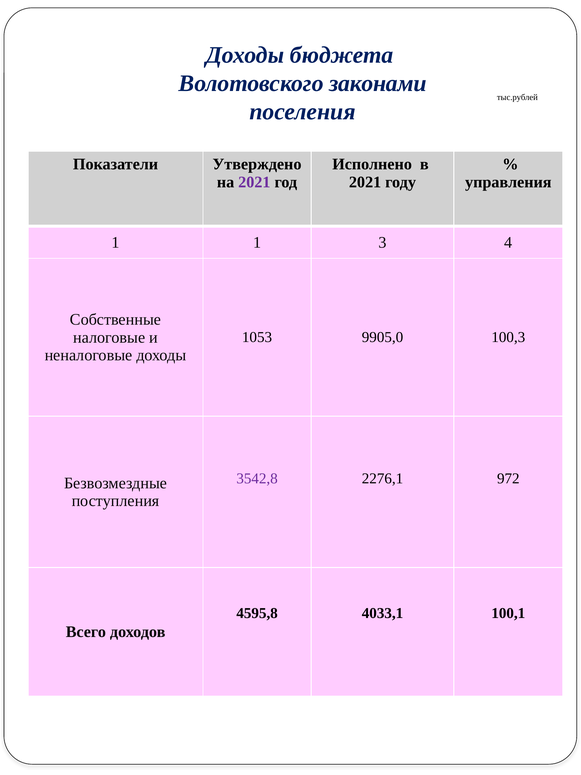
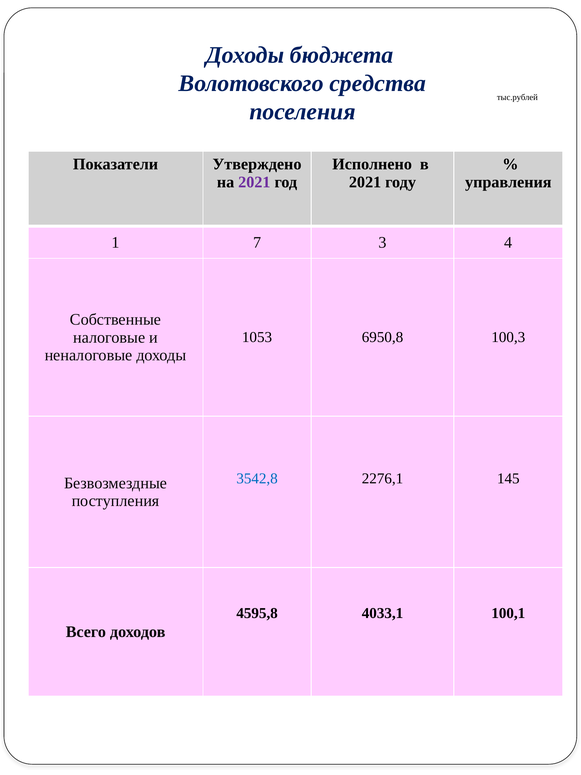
законами: законами -> средства
1 1: 1 -> 7
9905,0: 9905,0 -> 6950,8
3542,8 colour: purple -> blue
972: 972 -> 145
